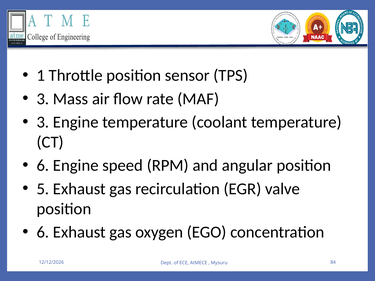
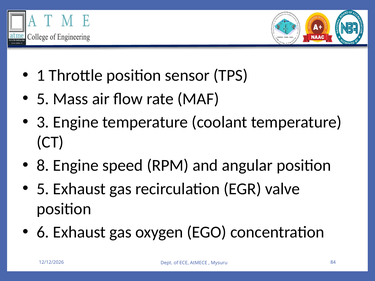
3 at (43, 99): 3 -> 5
6 at (43, 166): 6 -> 8
